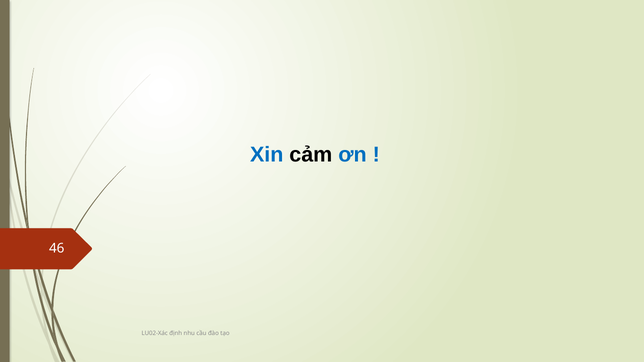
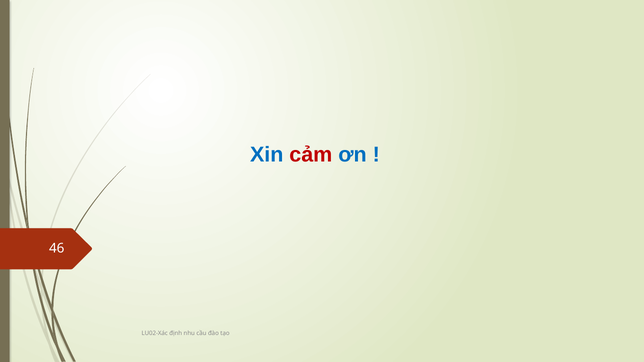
cảm colour: black -> red
